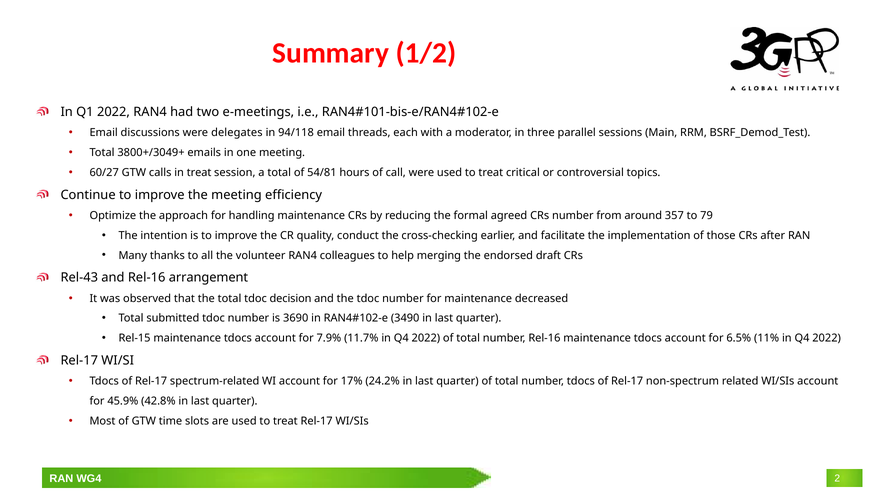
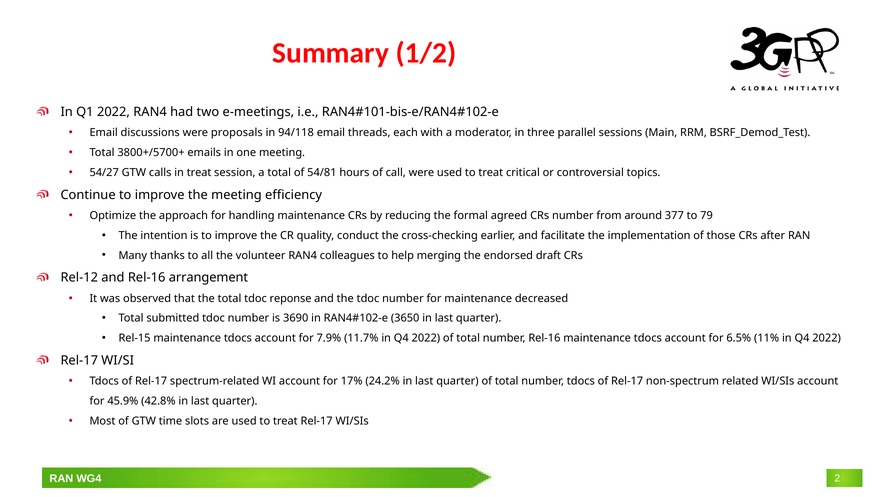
delegates: delegates -> proposals
3800+/3049+: 3800+/3049+ -> 3800+/5700+
60/27: 60/27 -> 54/27
357: 357 -> 377
Rel-43: Rel-43 -> Rel-12
decision: decision -> reponse
3490: 3490 -> 3650
